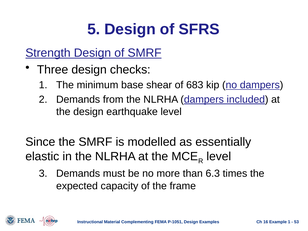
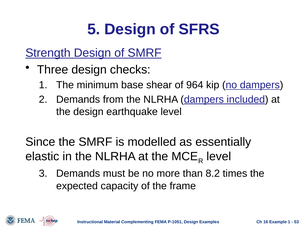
683: 683 -> 964
6.3: 6.3 -> 8.2
